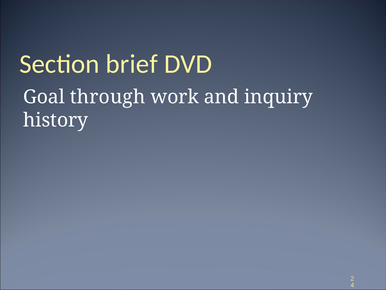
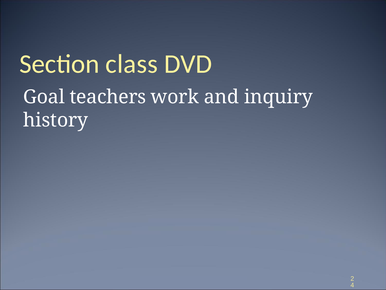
brief: brief -> class
through: through -> teachers
